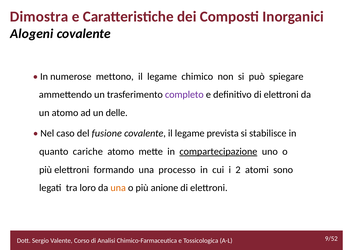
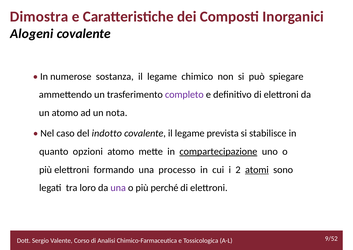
mettono: mettono -> sostanza
delle: delle -> nota
fusione: fusione -> indotto
cariche: cariche -> opzioni
atomi underline: none -> present
una at (118, 188) colour: orange -> purple
anione: anione -> perché
